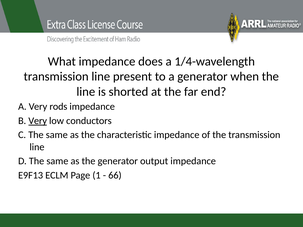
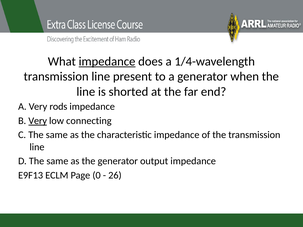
impedance at (107, 61) underline: none -> present
conductors: conductors -> connecting
1: 1 -> 0
66: 66 -> 26
